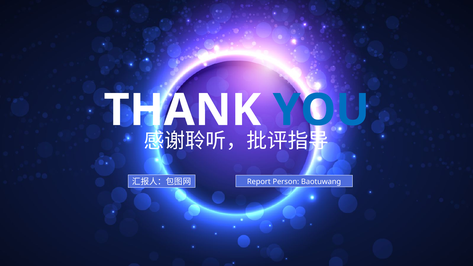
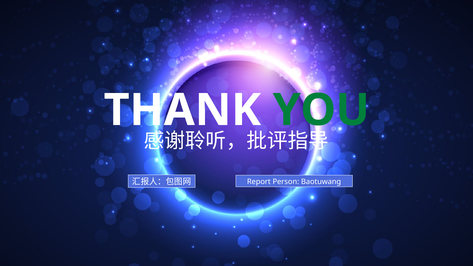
YOU colour: blue -> green
